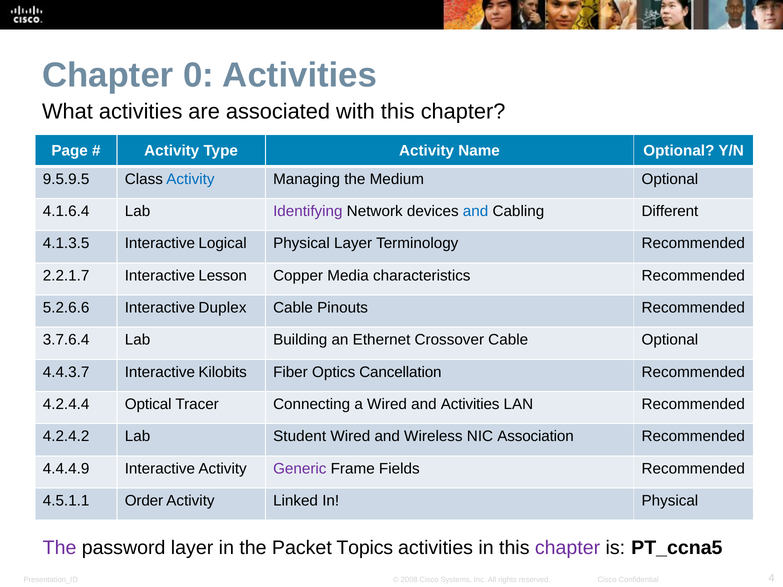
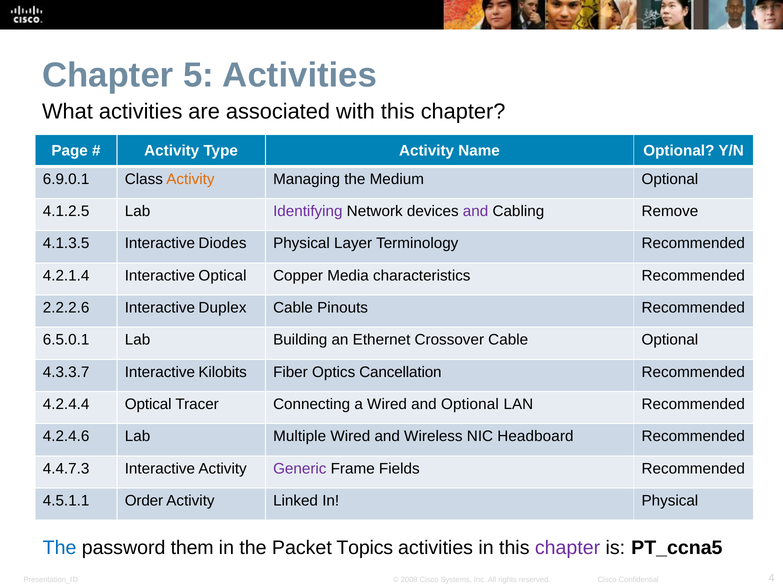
0: 0 -> 5
9.5.9.5: 9.5.9.5 -> 6.9.0.1
Activity at (190, 179) colour: blue -> orange
4.1.6.4: 4.1.6.4 -> 4.1.2.5
and at (476, 211) colour: blue -> purple
Different: Different -> Remove
Logical: Logical -> Diodes
2.2.1.7: 2.2.1.7 -> 4.2.1.4
Interactive Lesson: Lesson -> Optical
5.2.6.6: 5.2.6.6 -> 2.2.2.6
3.7.6.4: 3.7.6.4 -> 6.5.0.1
4.4.3.7: 4.4.3.7 -> 4.3.3.7
and Activities: Activities -> Optional
4.2.4.2: 4.2.4.2 -> 4.2.4.6
Student: Student -> Multiple
Association: Association -> Headboard
4.4.4.9: 4.4.4.9 -> 4.4.7.3
The at (60, 548) colour: purple -> blue
password layer: layer -> them
